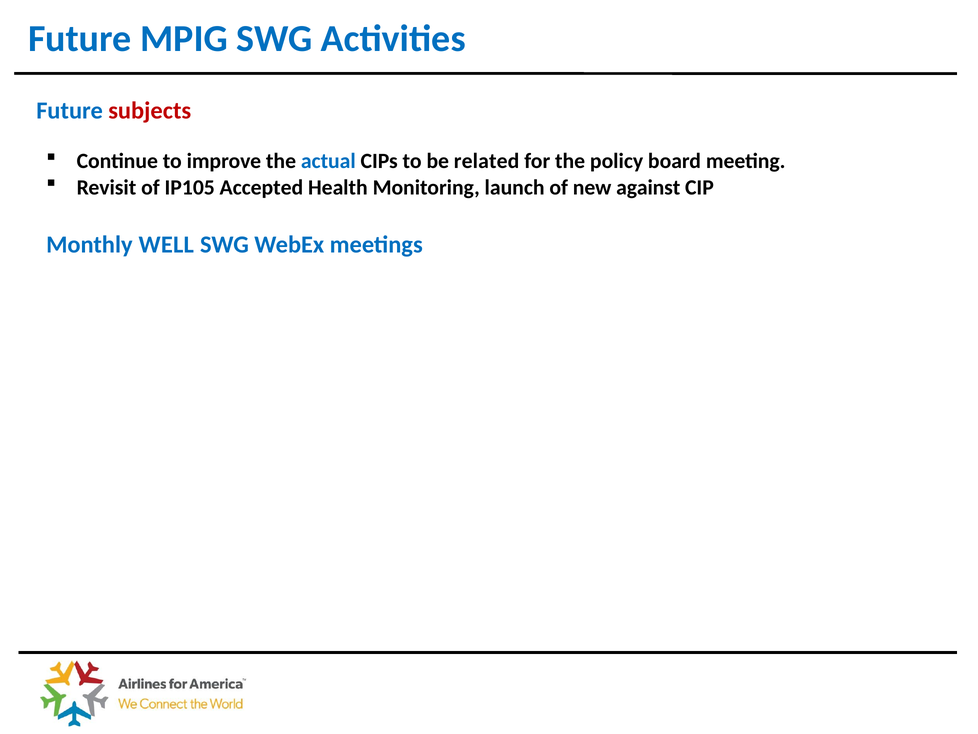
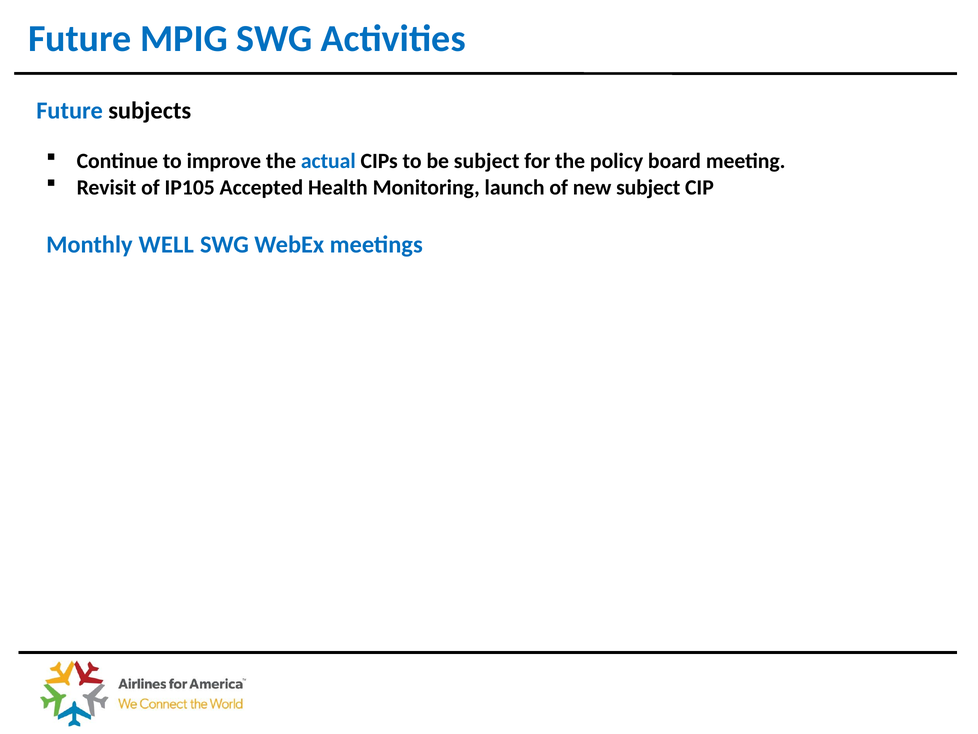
subjects colour: red -> black
be related: related -> subject
new against: against -> subject
